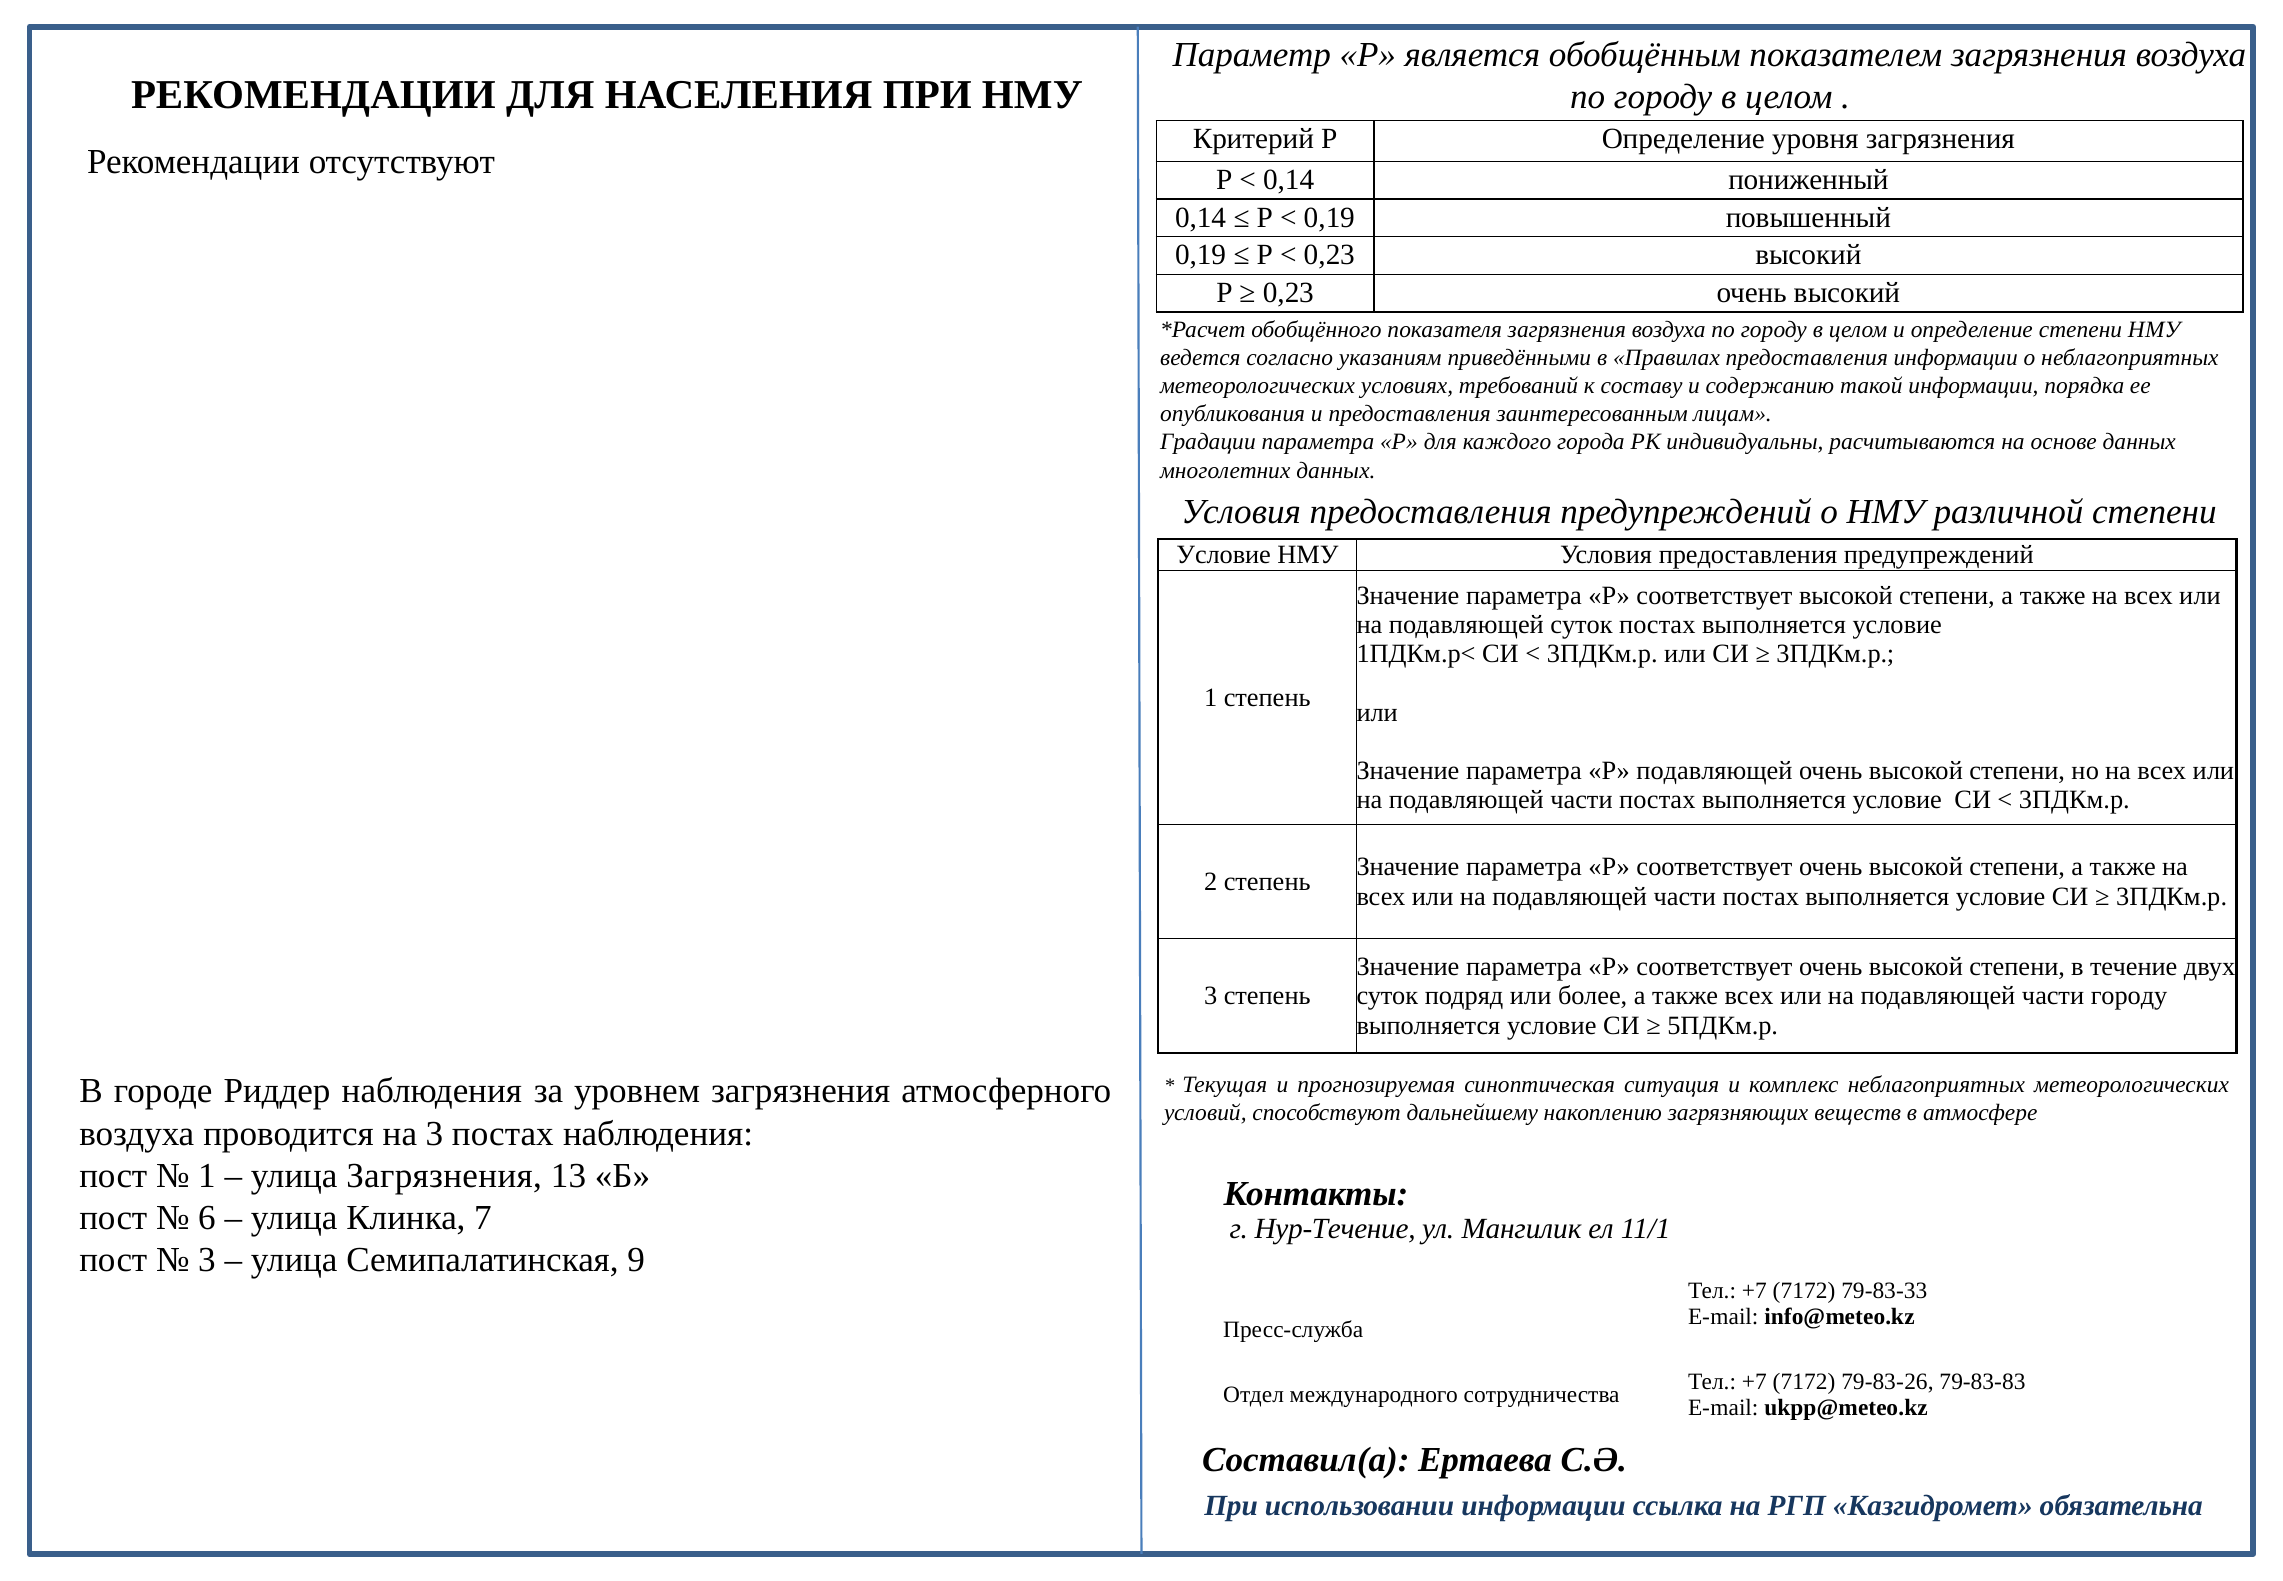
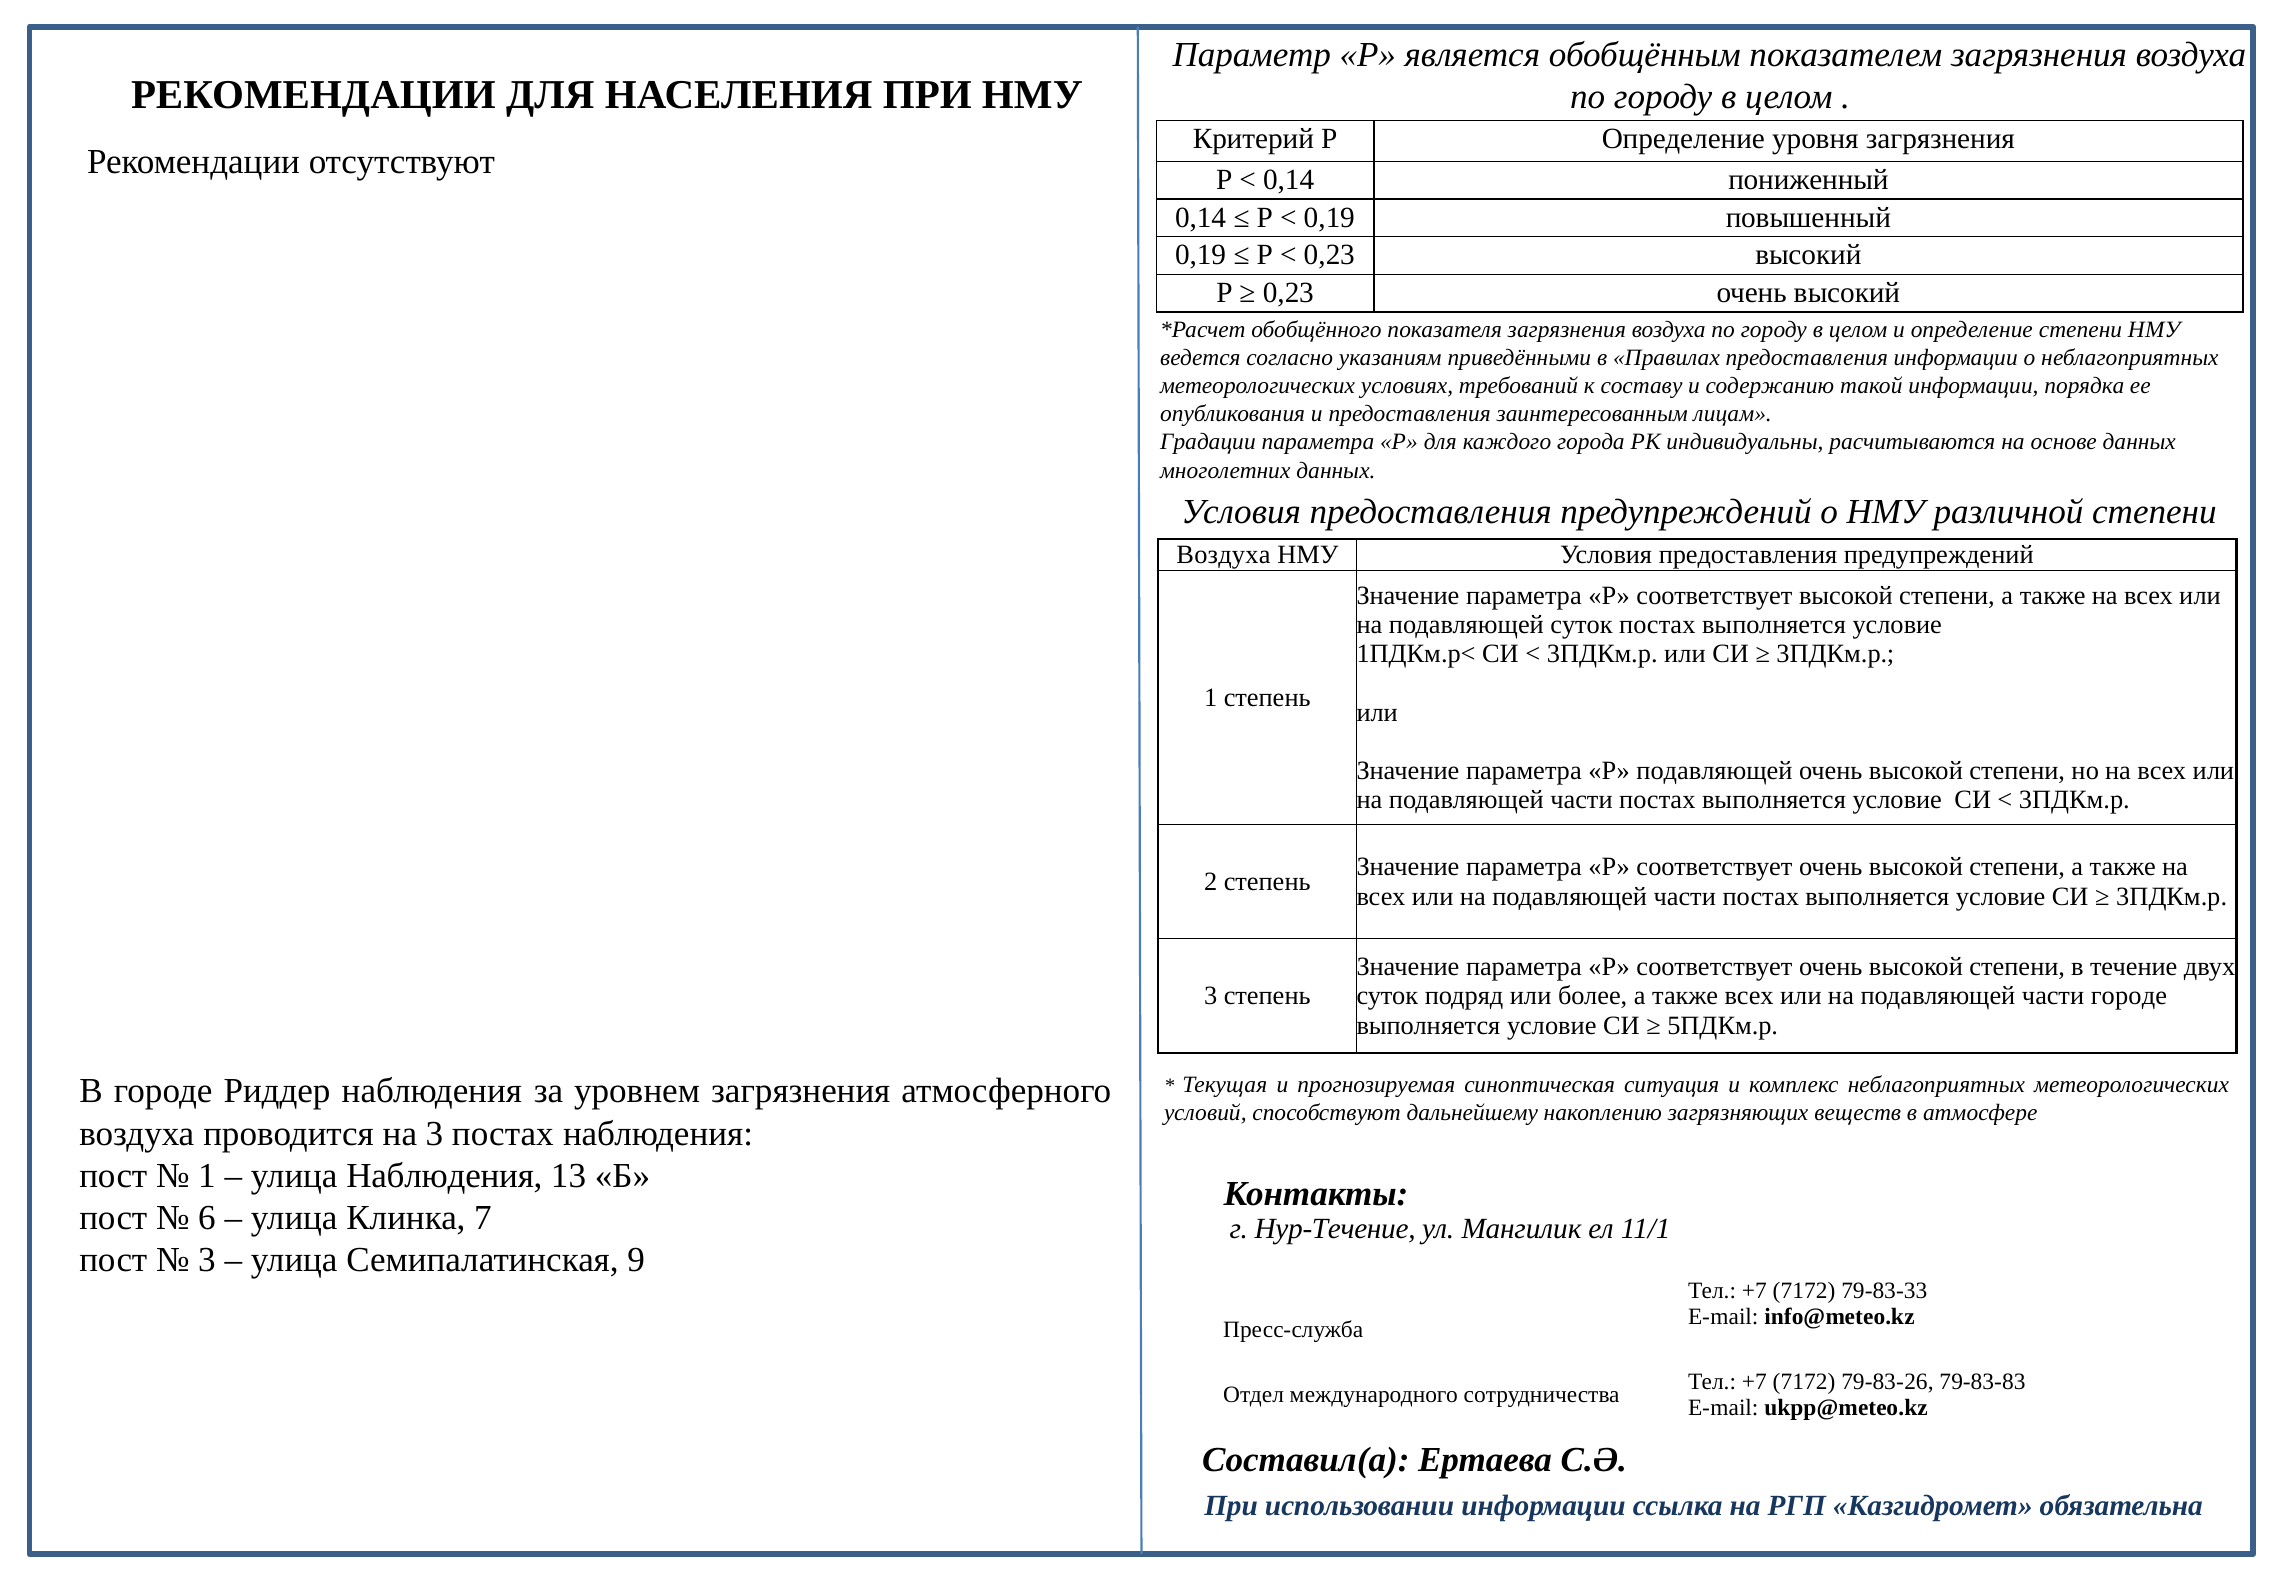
Условие at (1224, 555): Условие -> Воздуха
части городу: городу -> городе
улица Загрязнения: Загрязнения -> Наблюдения
